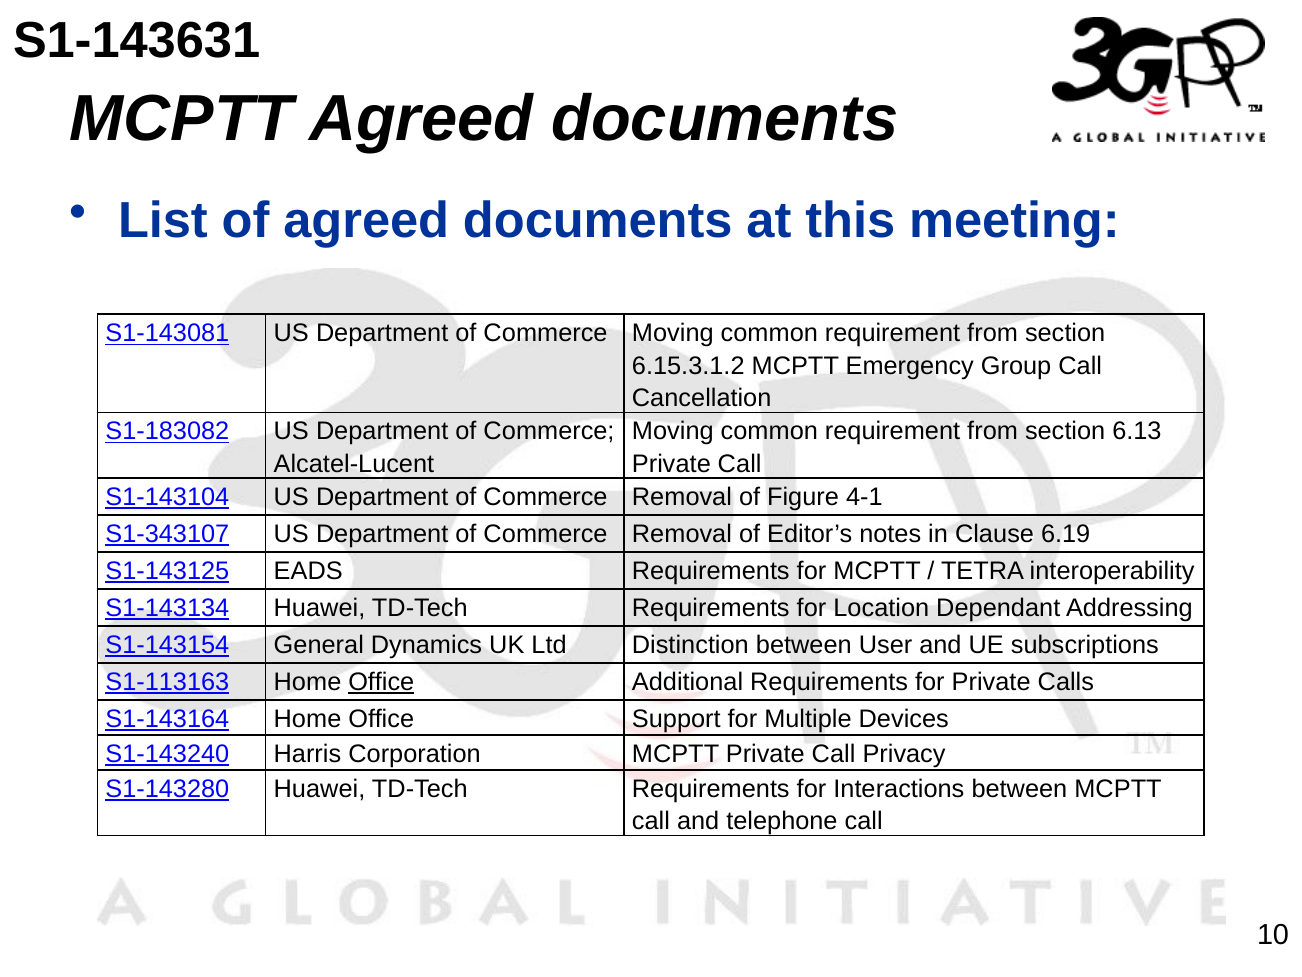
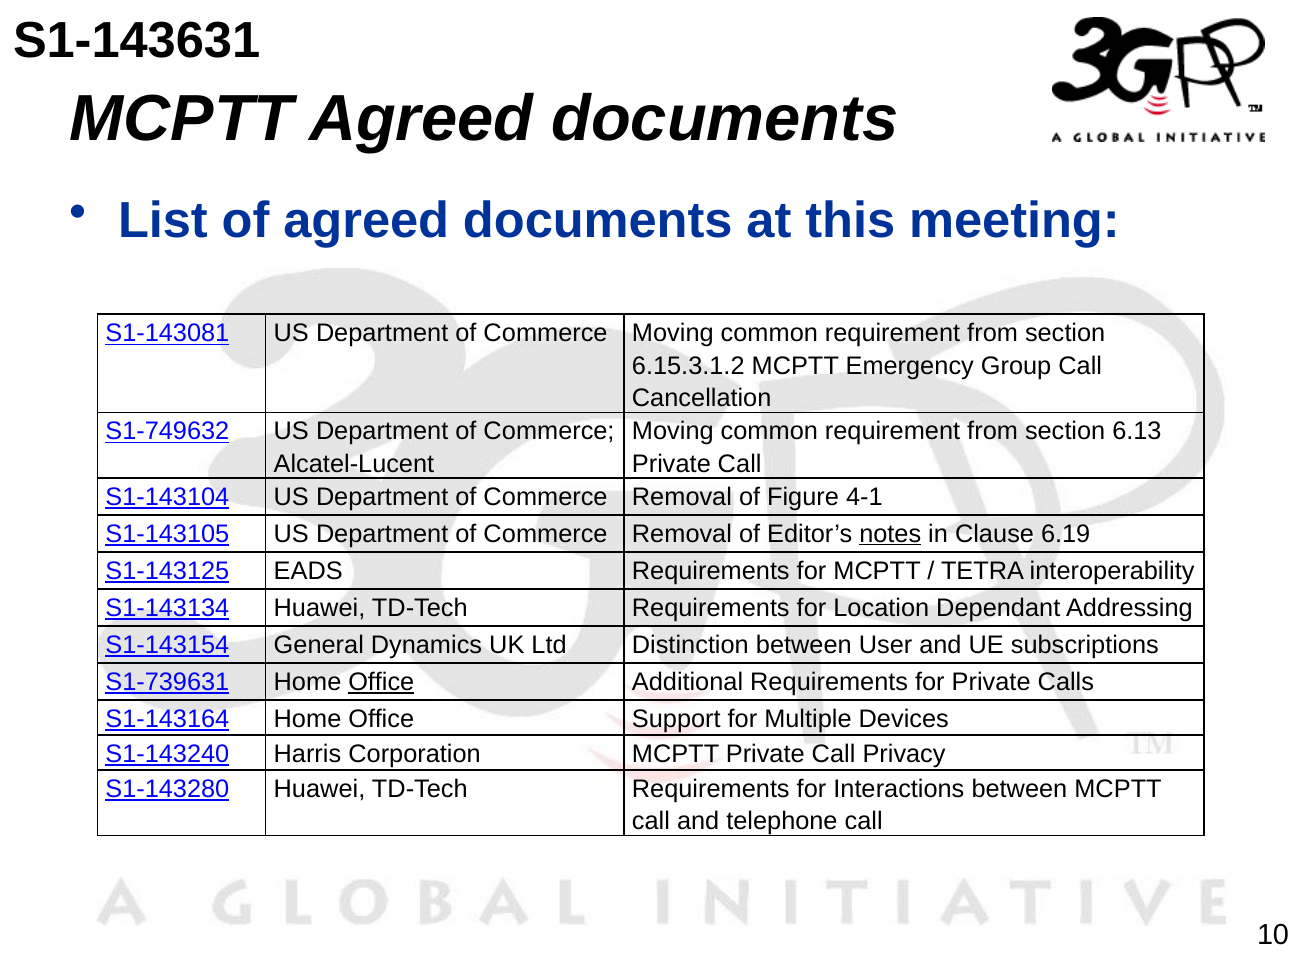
S1-183082: S1-183082 -> S1-749632
S1-343107: S1-343107 -> S1-143105
notes underline: none -> present
S1-113163: S1-113163 -> S1-739631
